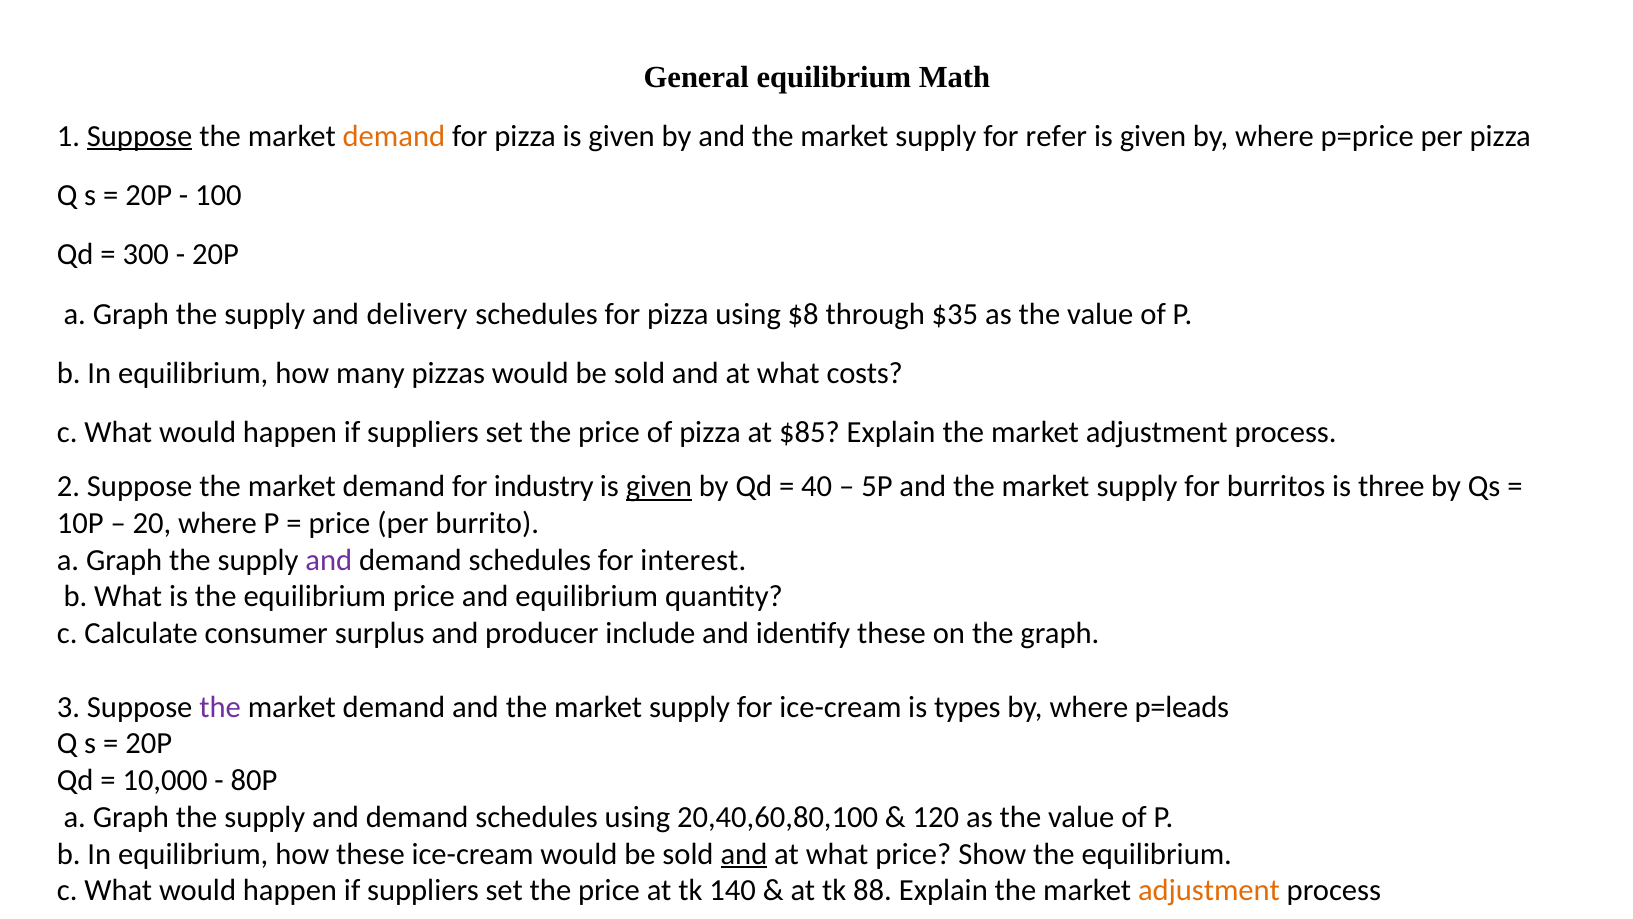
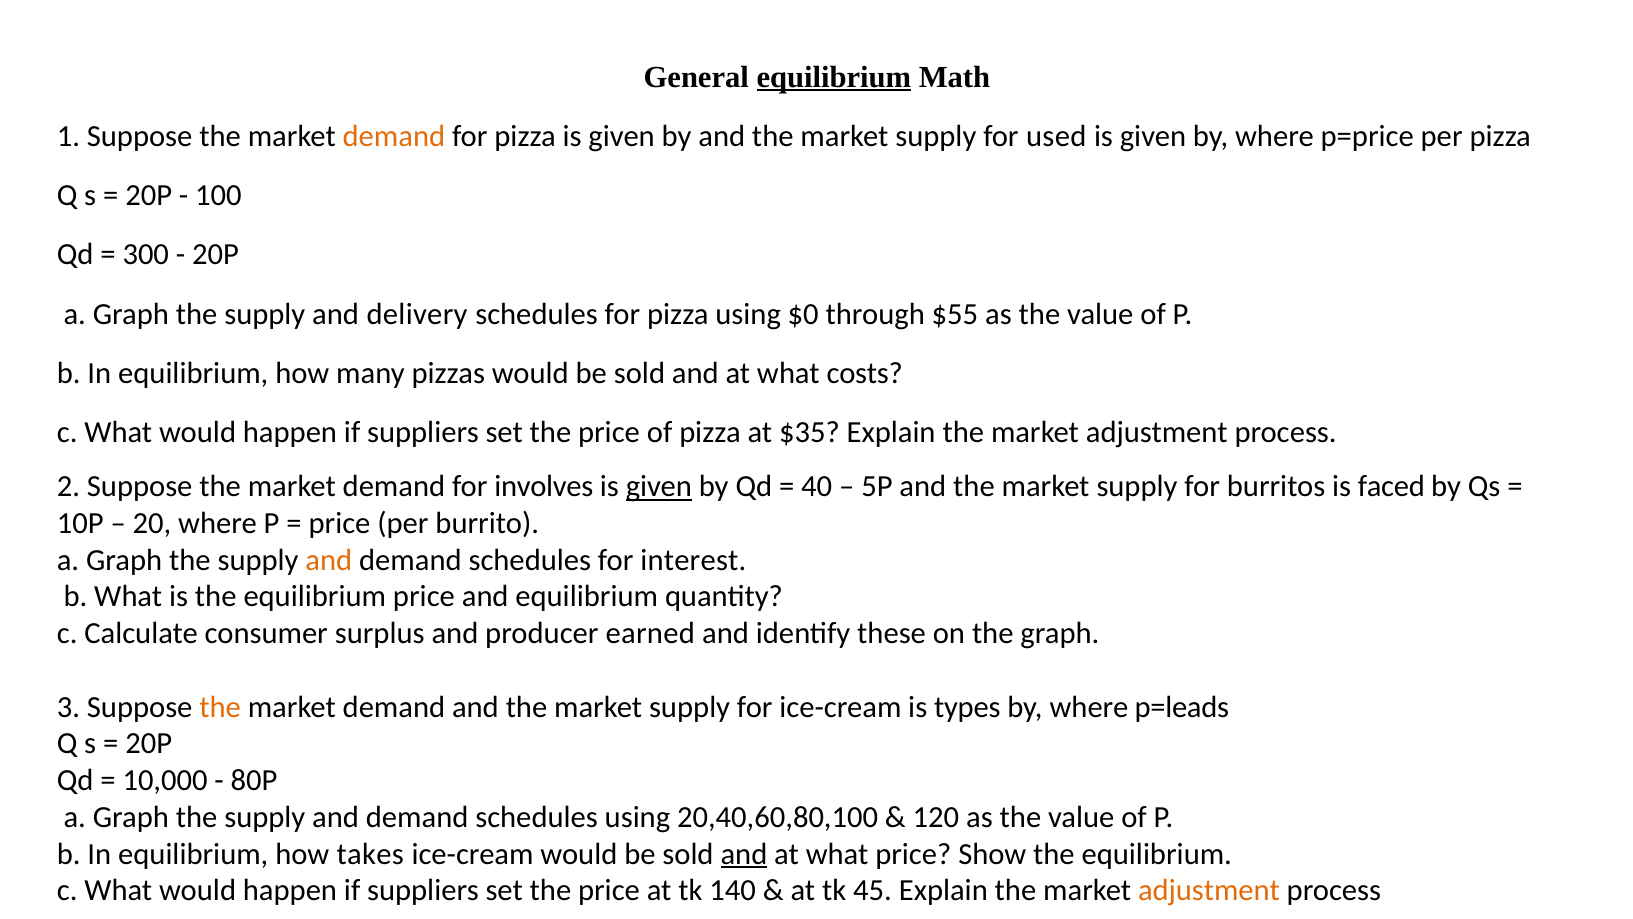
equilibrium at (834, 77) underline: none -> present
Suppose at (140, 136) underline: present -> none
refer: refer -> used
$8: $8 -> $0
$35: $35 -> $55
$85: $85 -> $35
industry: industry -> involves
three: three -> faced
and at (329, 560) colour: purple -> orange
include: include -> earned
the at (220, 707) colour: purple -> orange
how these: these -> takes
88: 88 -> 45
